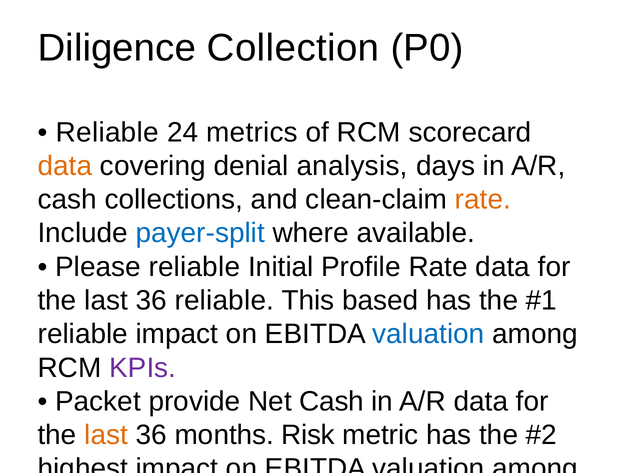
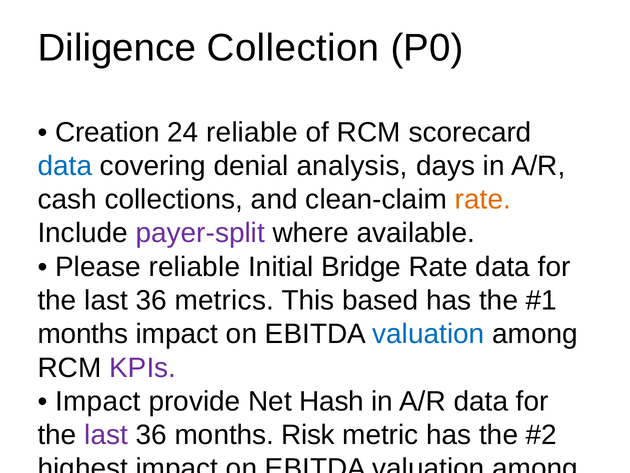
Reliable at (107, 132): Reliable -> Creation
24 metrics: metrics -> reliable
data at (65, 166) colour: orange -> blue
payer-split colour: blue -> purple
Profile: Profile -> Bridge
36 reliable: reliable -> metrics
reliable at (83, 334): reliable -> months
Packet at (98, 401): Packet -> Impact
Net Cash: Cash -> Hash
last at (106, 435) colour: orange -> purple
